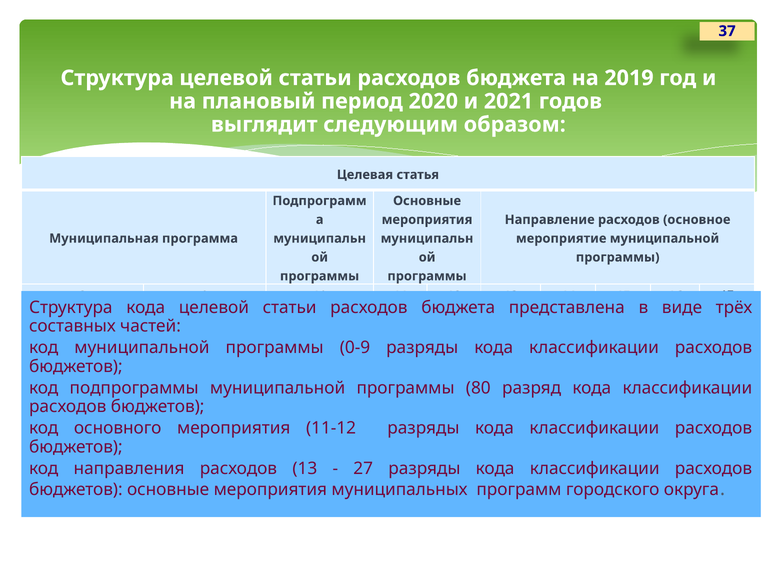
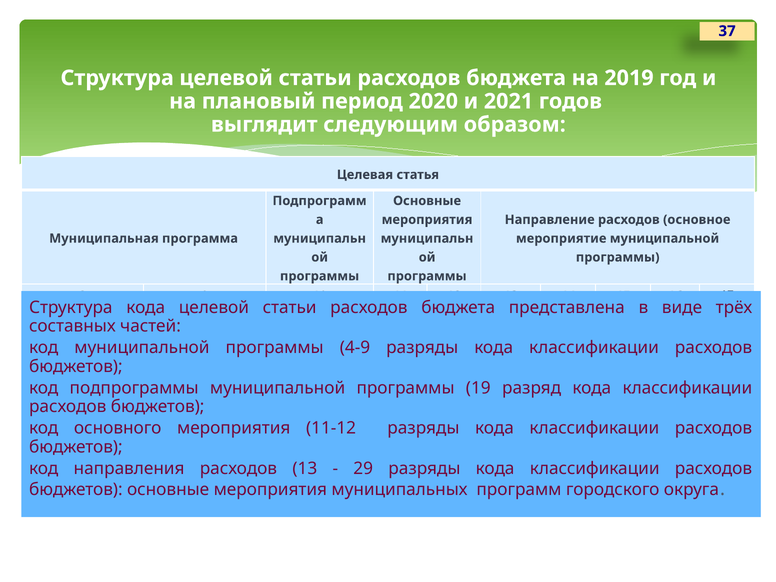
0-9: 0-9 -> 4-9
80: 80 -> 19
27: 27 -> 29
